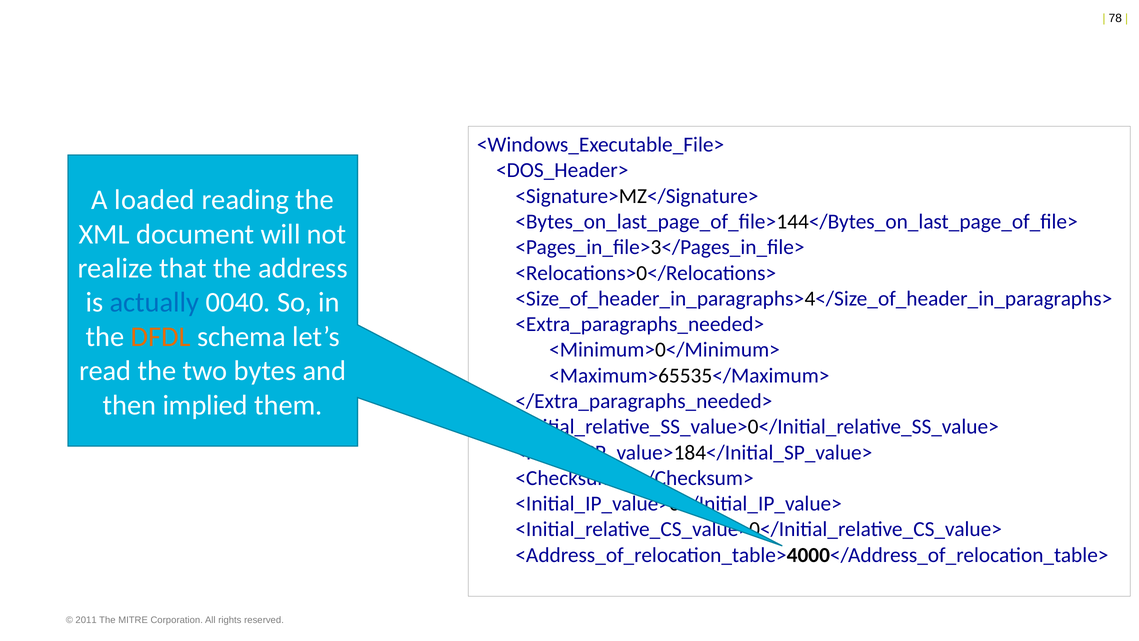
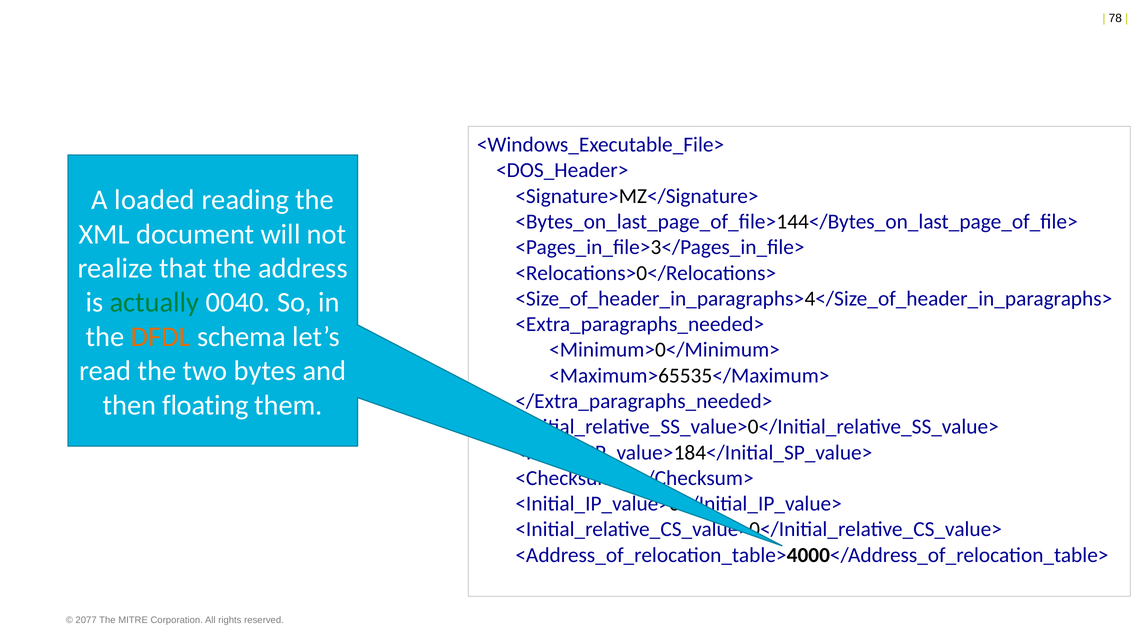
actually colour: blue -> green
implied: implied -> floating
2011: 2011 -> 2077
